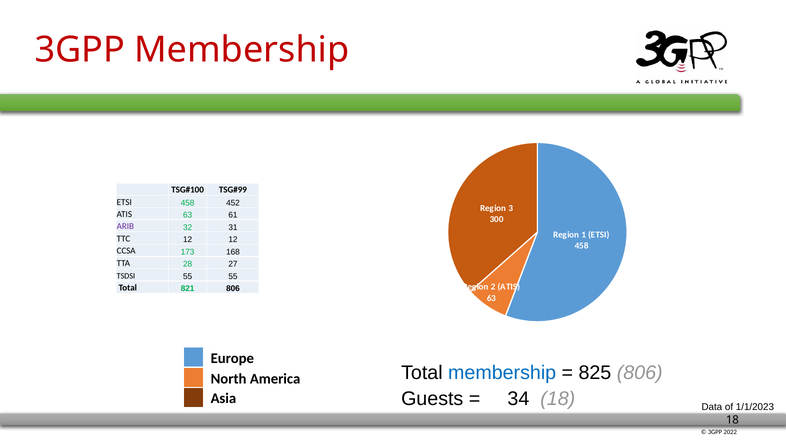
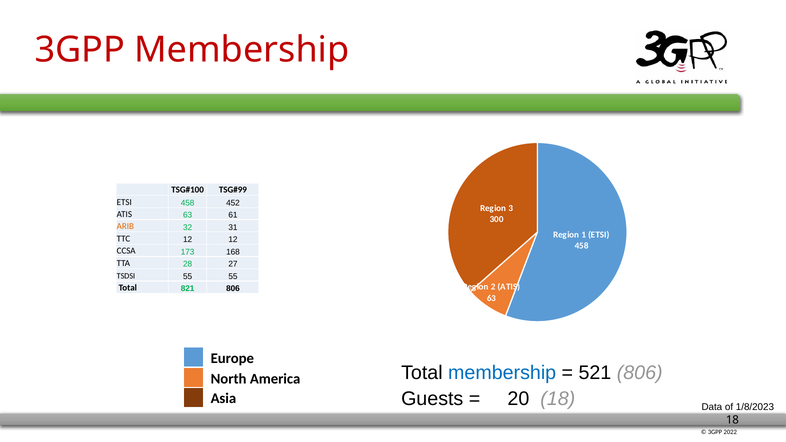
ARIB colour: purple -> orange
825: 825 -> 521
34: 34 -> 20
1/1/2023: 1/1/2023 -> 1/8/2023
